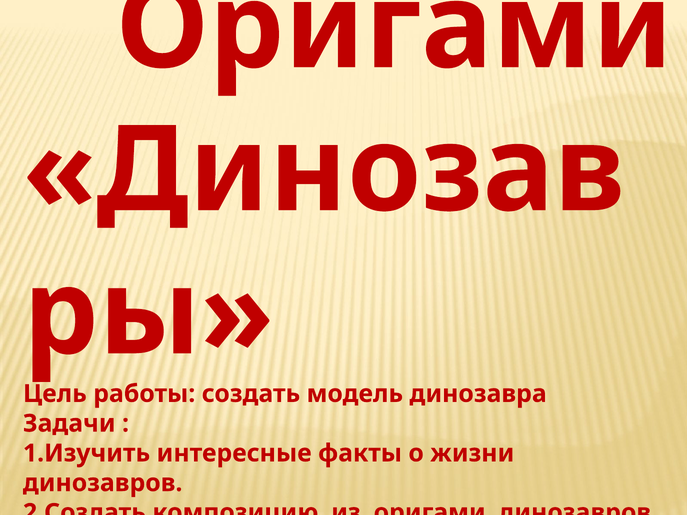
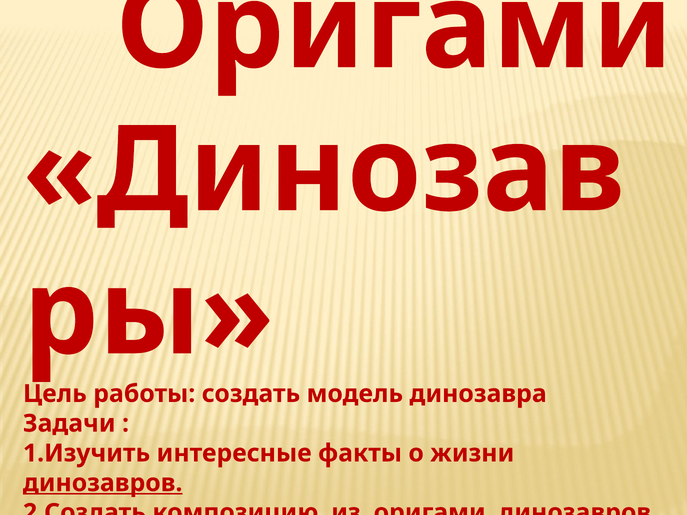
динозавров at (103, 483) underline: none -> present
